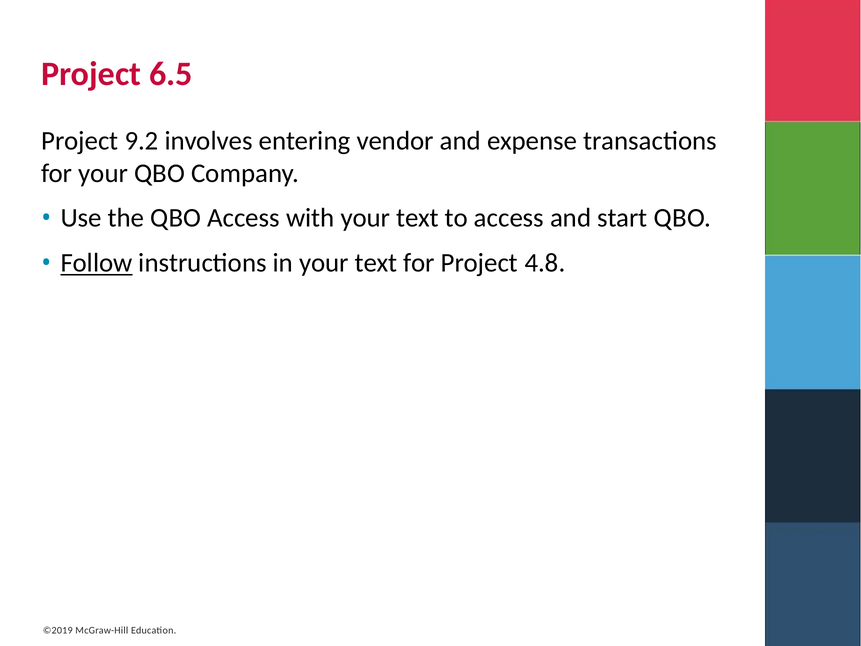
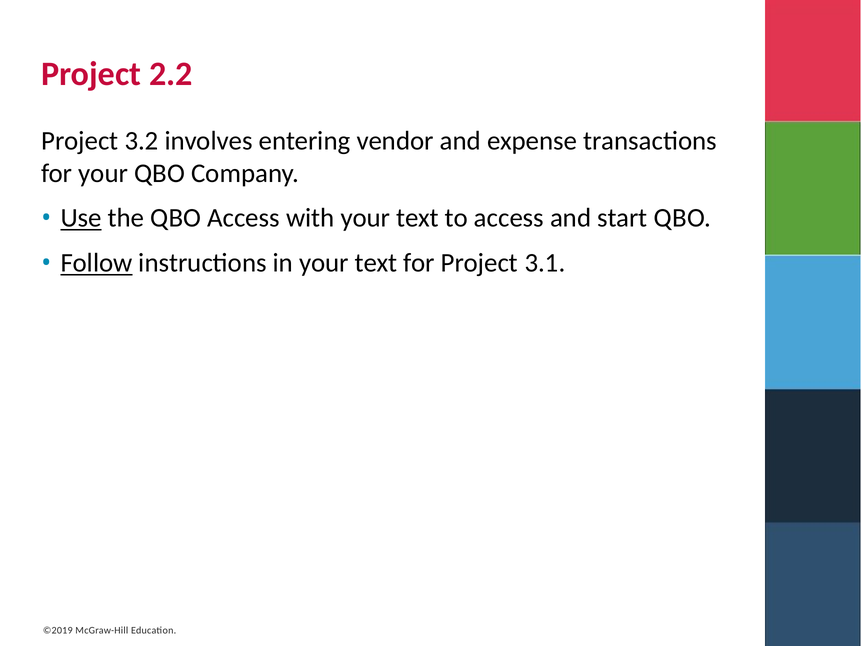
6.5: 6.5 -> 2.2
9.2: 9.2 -> 3.2
Use underline: none -> present
4.8: 4.8 -> 3.1
